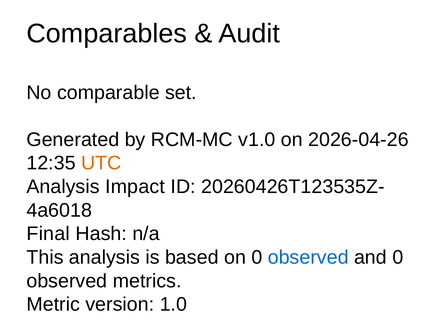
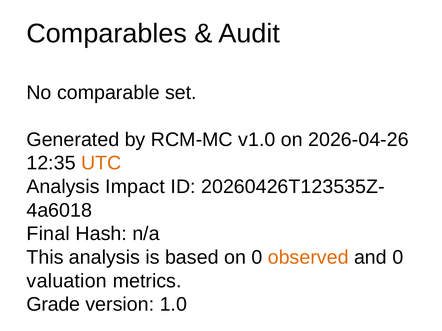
observed at (308, 258) colour: blue -> orange
observed at (67, 281): observed -> valuation
Metric: Metric -> Grade
